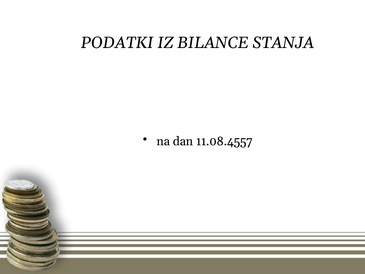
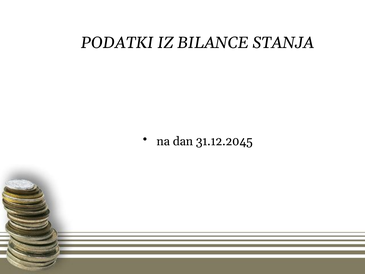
11.08.4557: 11.08.4557 -> 31.12.2045
